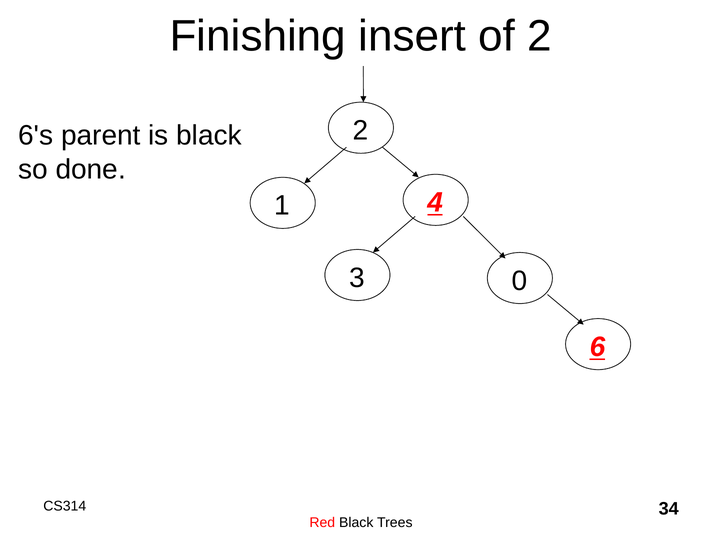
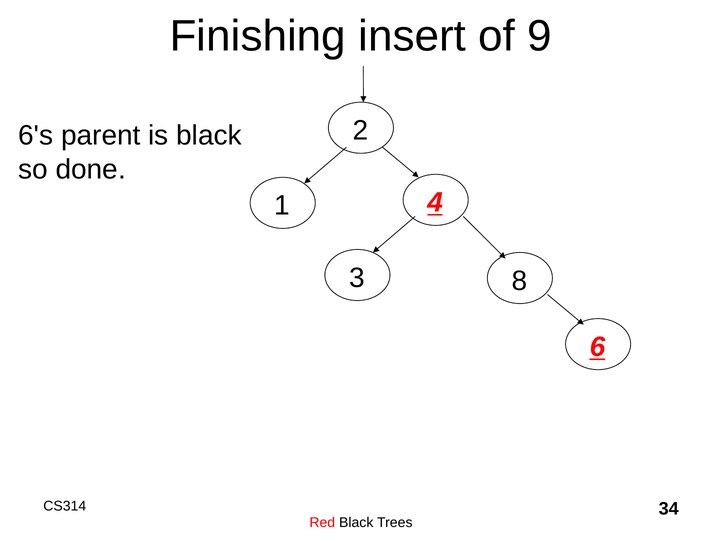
of 2: 2 -> 9
0: 0 -> 8
